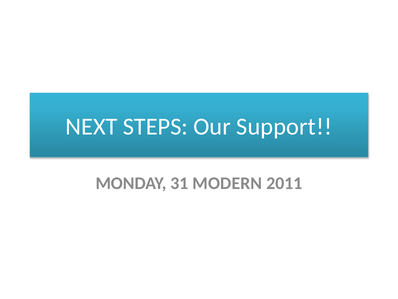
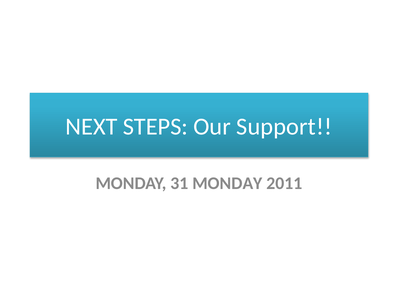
31 MODERN: MODERN -> MONDAY
